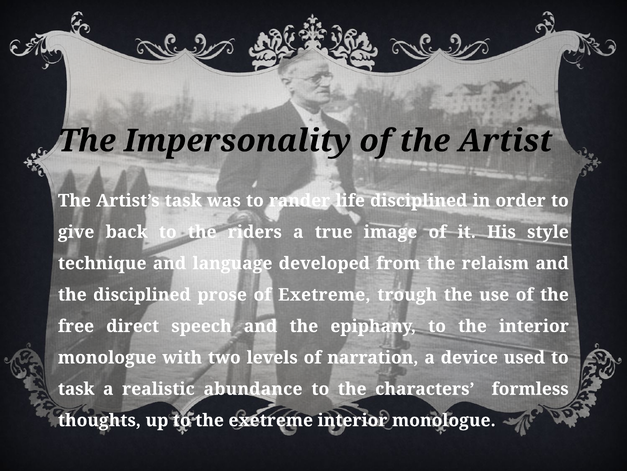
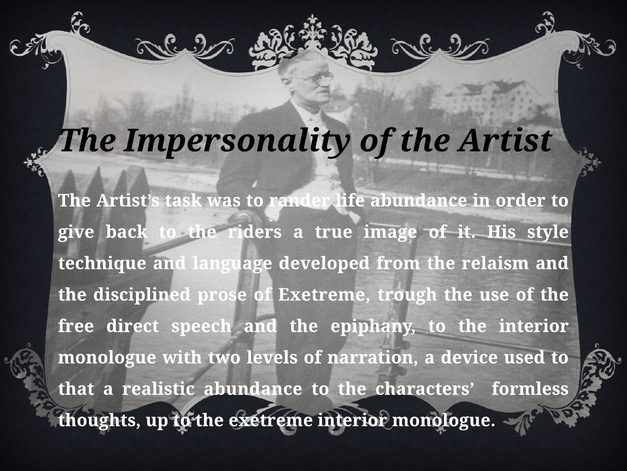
life disciplined: disciplined -> abundance
task at (76, 388): task -> that
